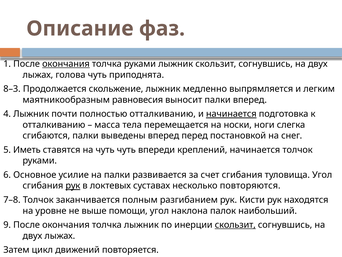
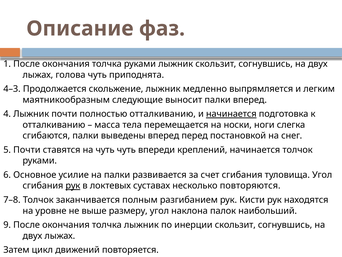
окончания at (66, 64) underline: present -> none
8–3: 8–3 -> 4–3
равновесия: равновесия -> следующие
5 Иметь: Иметь -> Почти
помощи: помощи -> размеру
скользит at (235, 225) underline: present -> none
